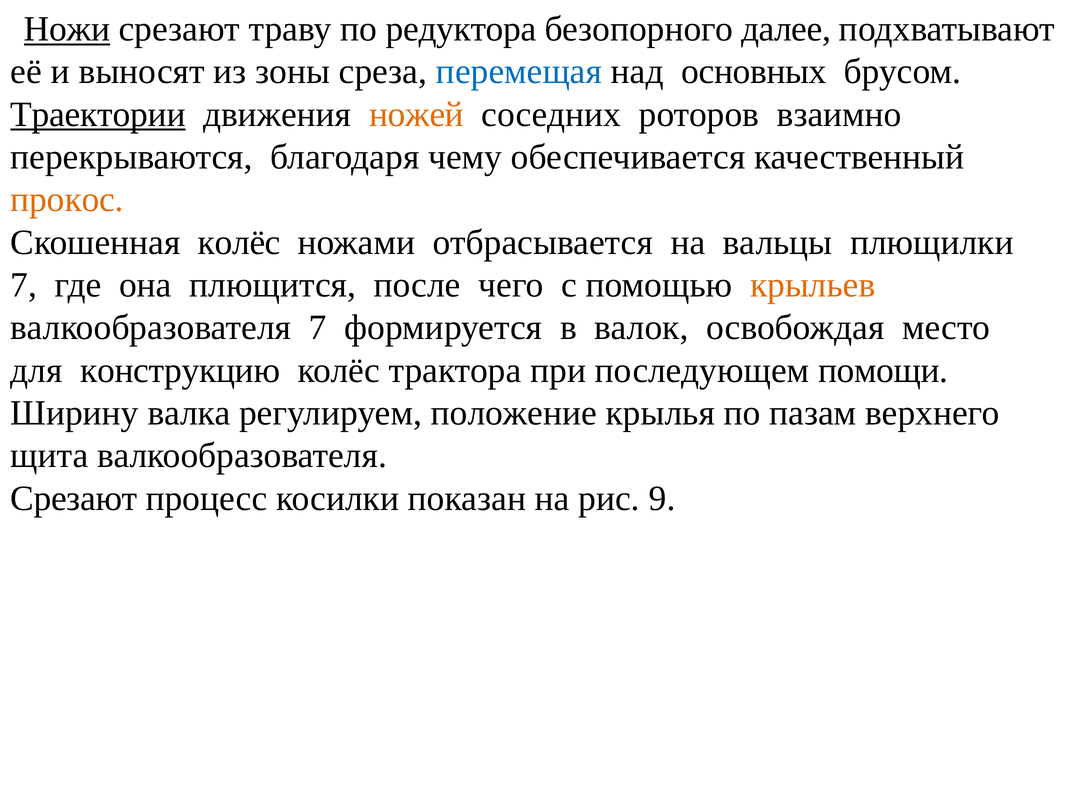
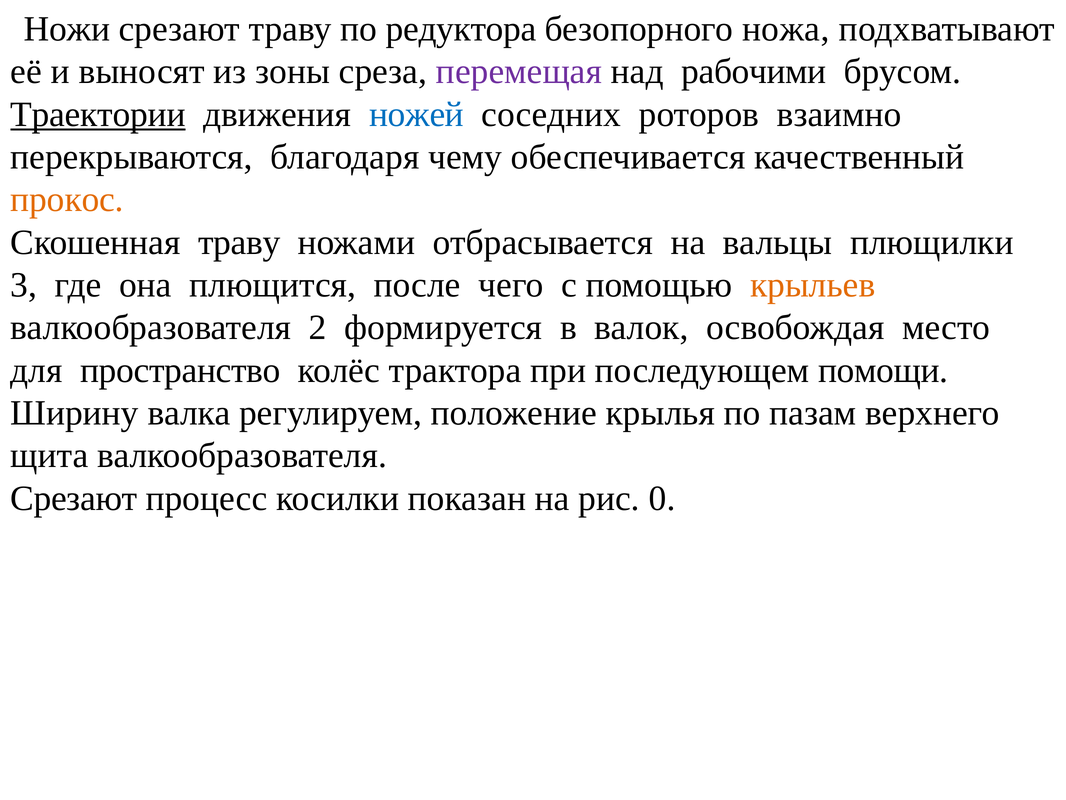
Ножи underline: present -> none
далее: далее -> ножа
перемещая colour: blue -> purple
основных: основных -> рабочими
ножей colour: orange -> blue
Скошенная колёс: колёс -> траву
7 at (24, 285): 7 -> 3
валкообразователя 7: 7 -> 2
конструкцию: конструкцию -> пространство
9: 9 -> 0
